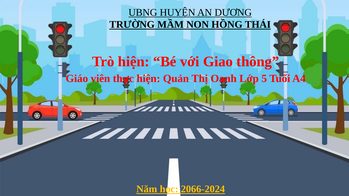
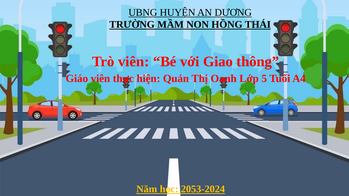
Trò hiện: hiện -> viên
2066-2024: 2066-2024 -> 2053-2024
